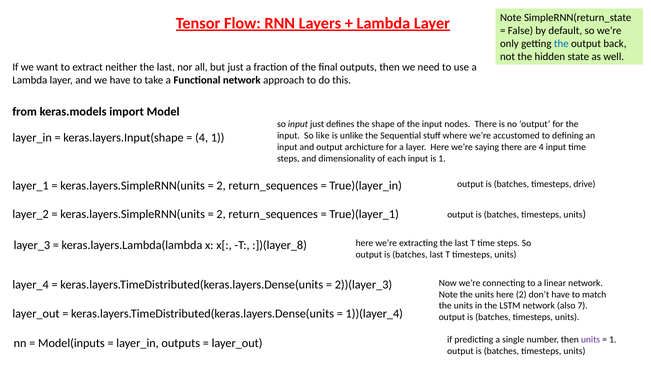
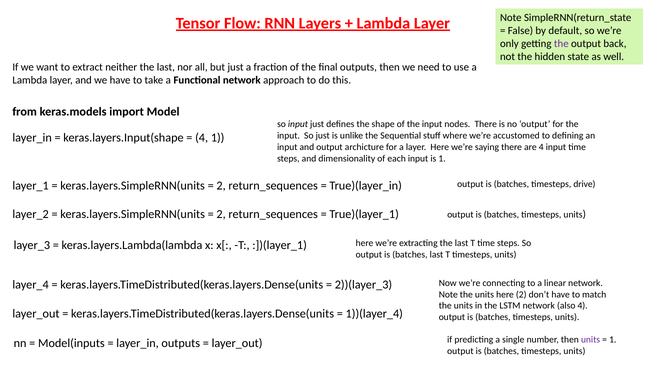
the at (561, 44) colour: blue -> purple
So like: like -> just
:])(layer_8: :])(layer_8 -> :])(layer_1
also 7: 7 -> 4
